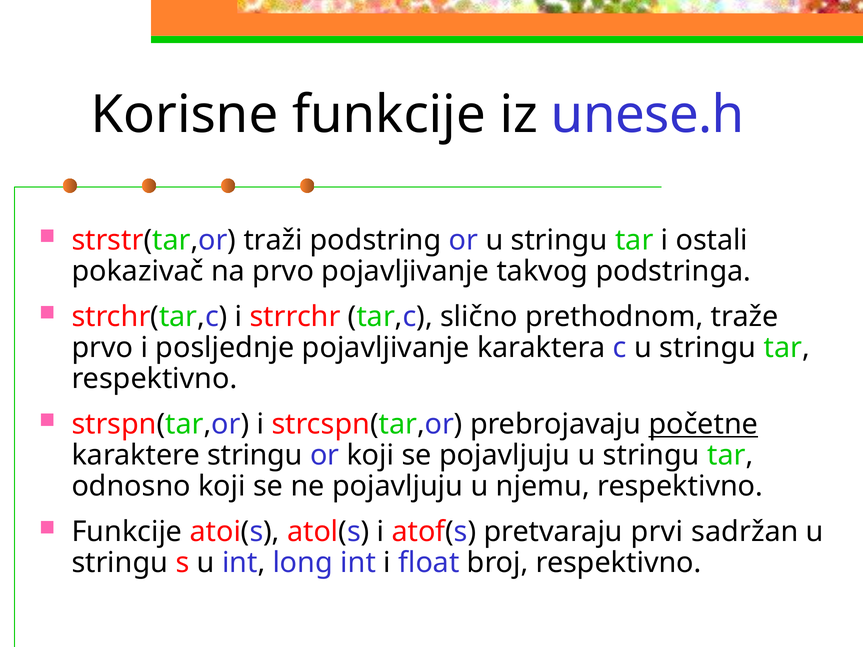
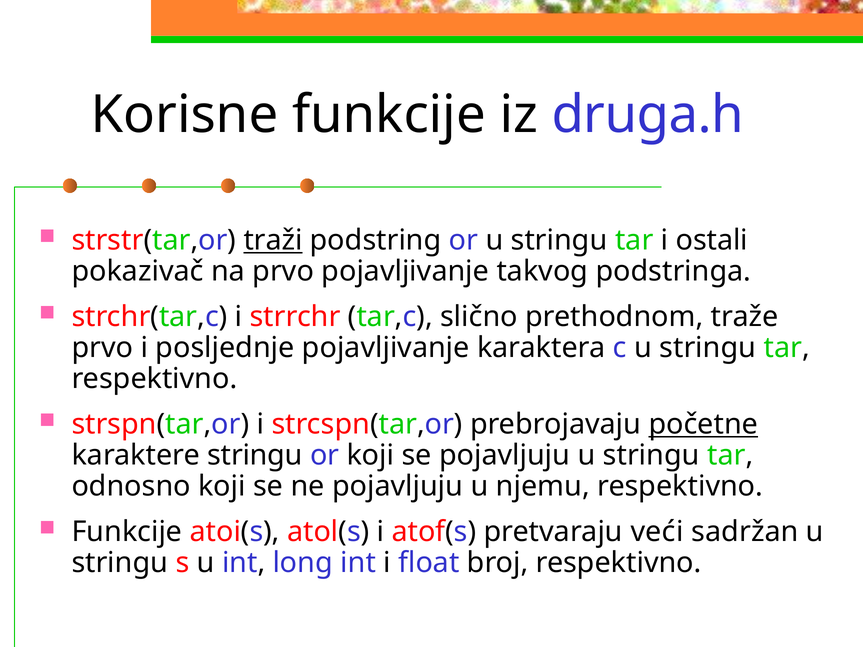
unese.h: unese.h -> druga.h
traži underline: none -> present
prvi: prvi -> veći
